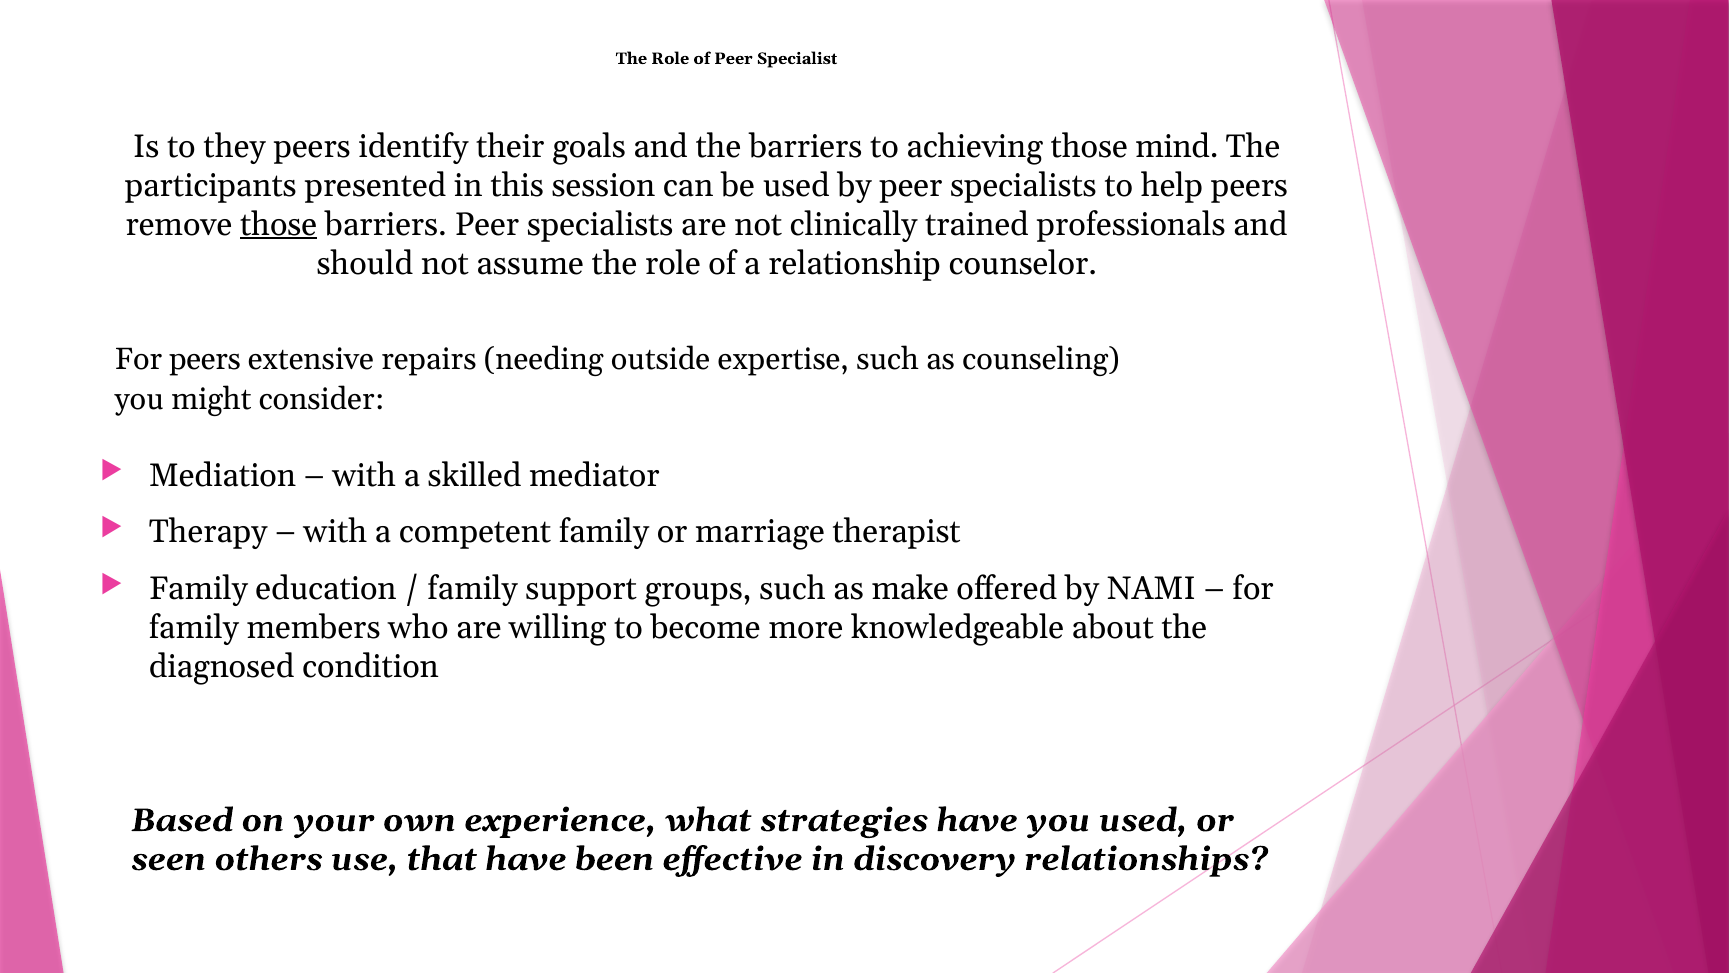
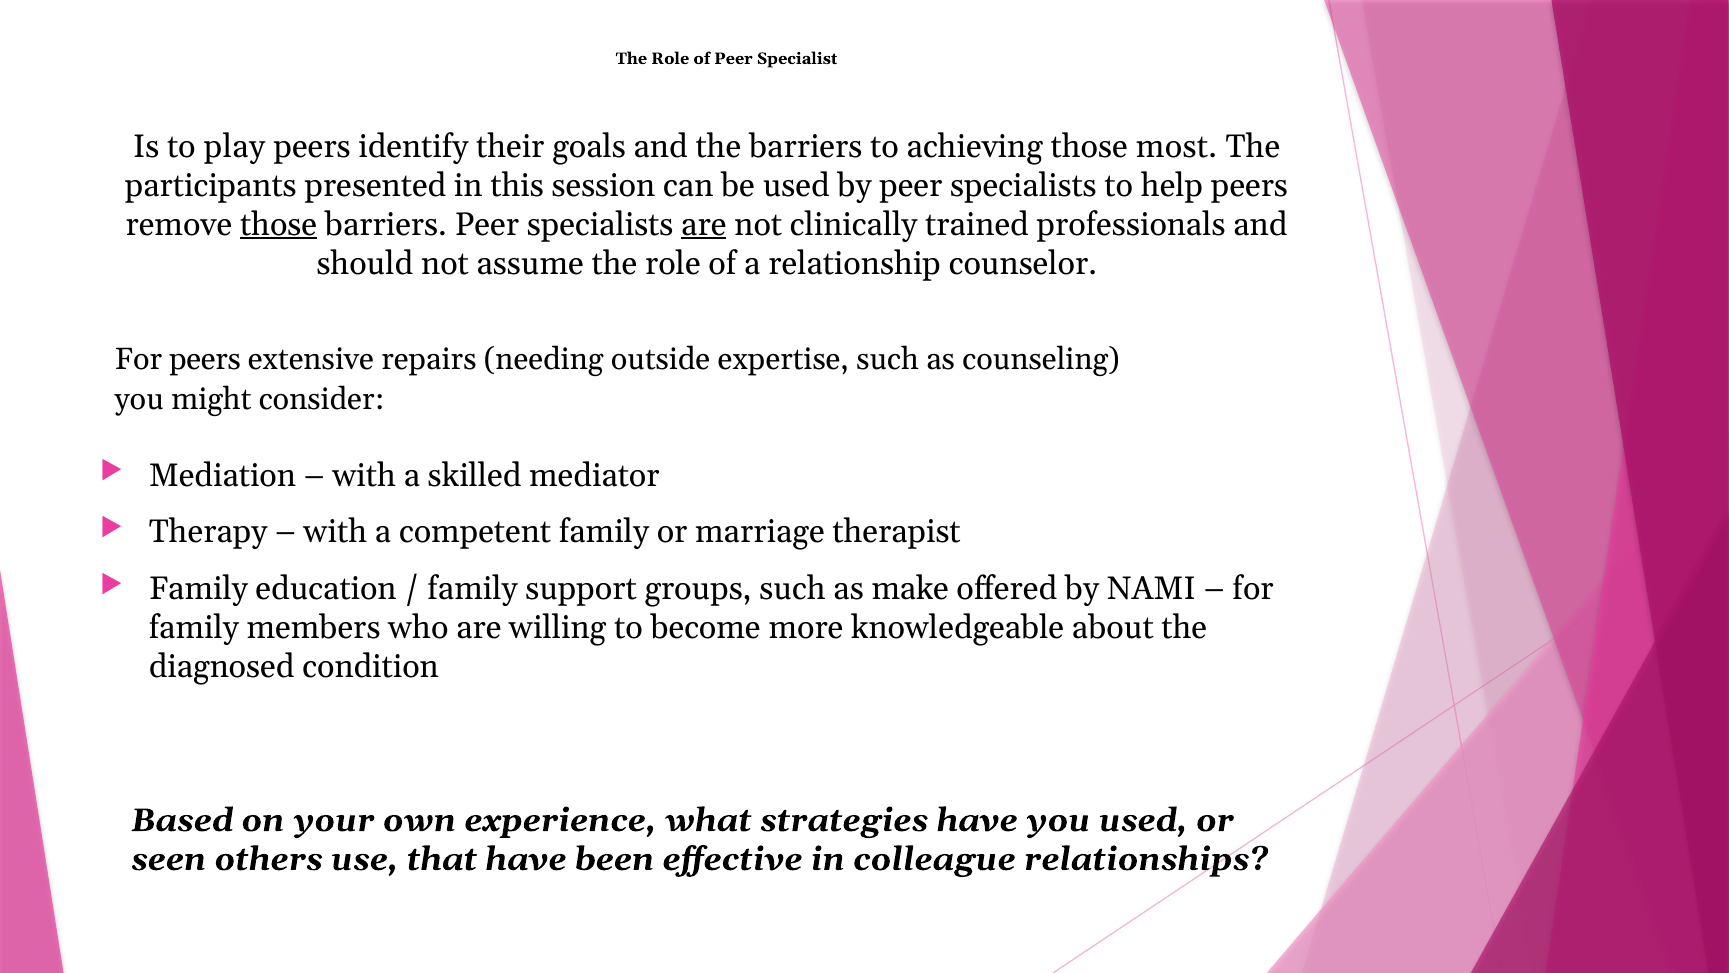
they: they -> play
mind: mind -> most
are at (704, 224) underline: none -> present
discovery: discovery -> colleague
